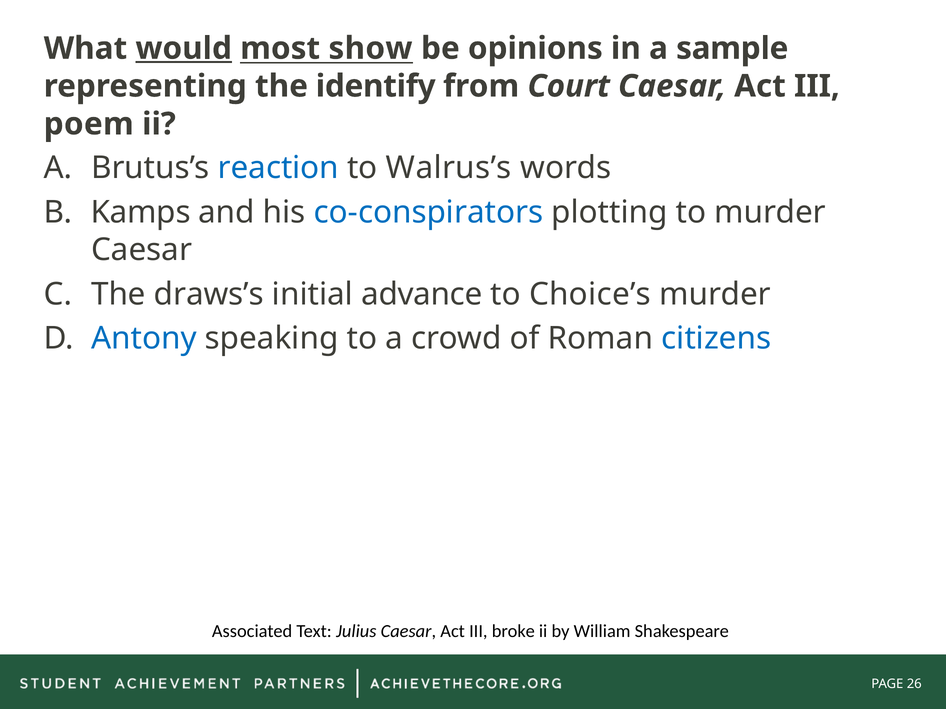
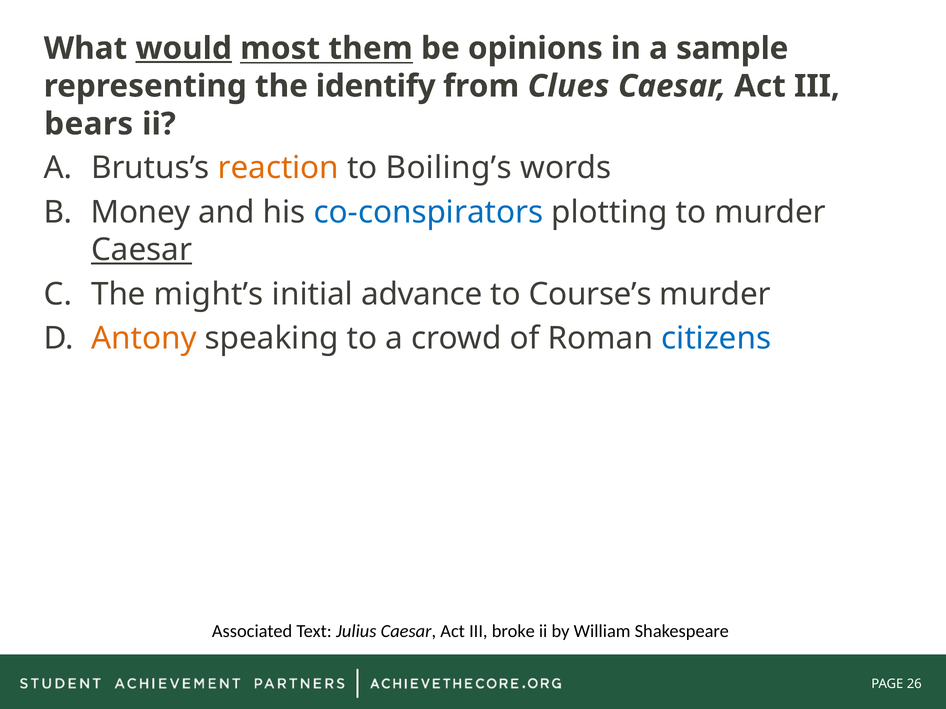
show: show -> them
Court: Court -> Clues
poem: poem -> bears
reaction colour: blue -> orange
Walrus’s: Walrus’s -> Boiling’s
Kamps: Kamps -> Money
Caesar at (142, 250) underline: none -> present
draws’s: draws’s -> might’s
Choice’s: Choice’s -> Course’s
Antony colour: blue -> orange
